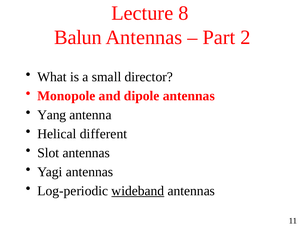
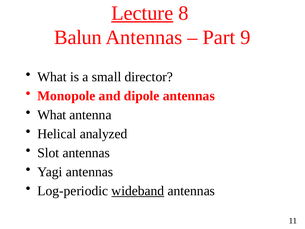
Lecture underline: none -> present
2: 2 -> 9
Yang at (52, 115): Yang -> What
different: different -> analyzed
